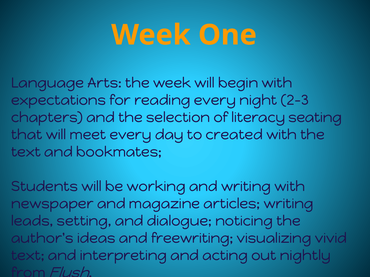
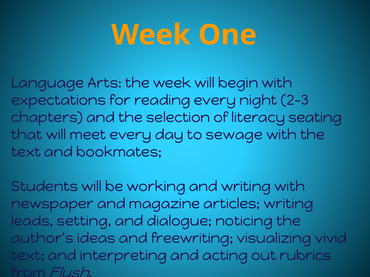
created: created -> sewage
nightly: nightly -> rubrics
